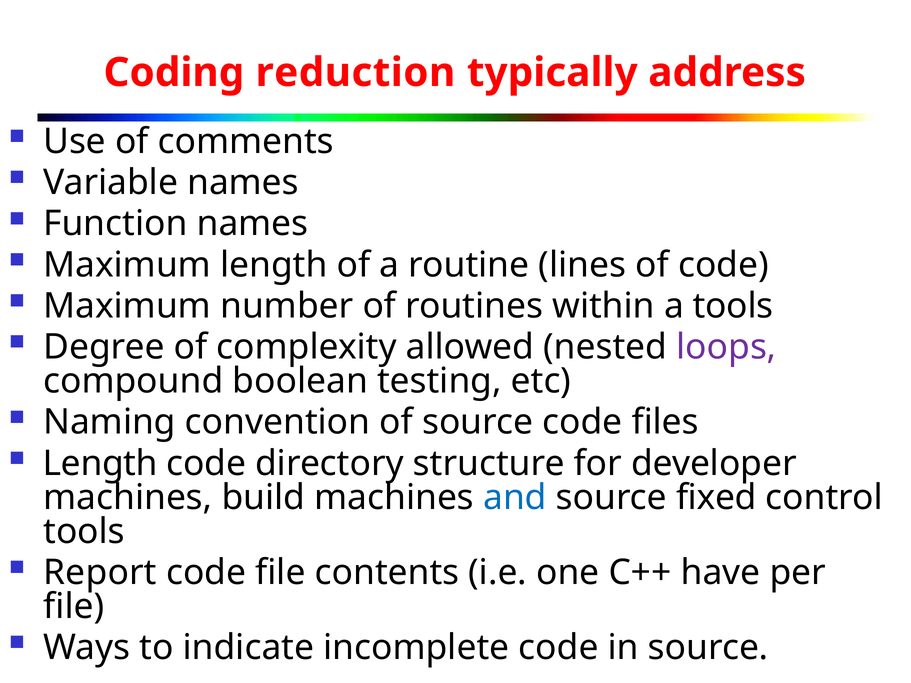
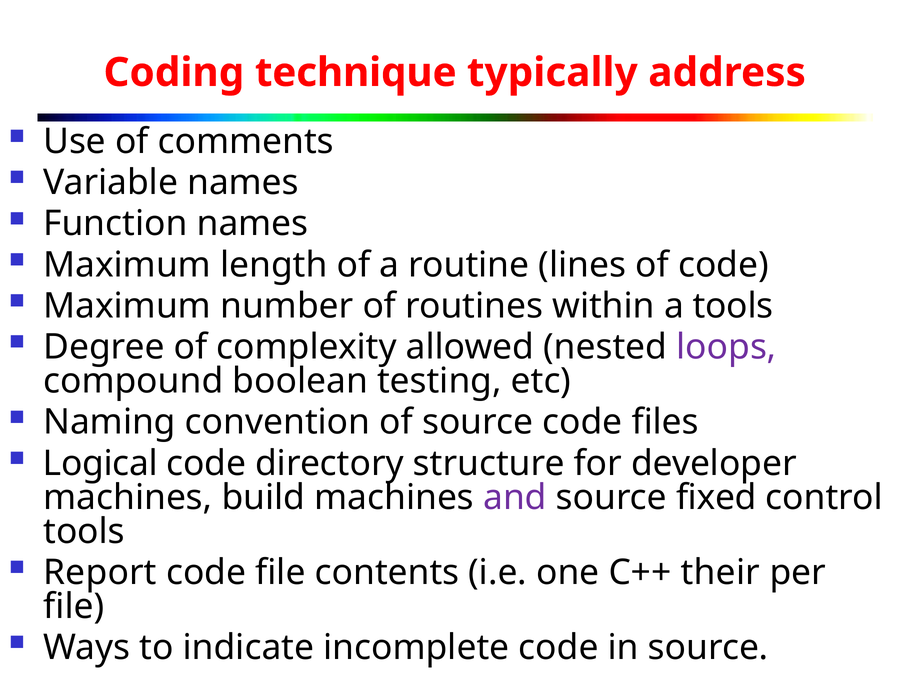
reduction: reduction -> technique
Length at (100, 464): Length -> Logical
and colour: blue -> purple
have: have -> their
